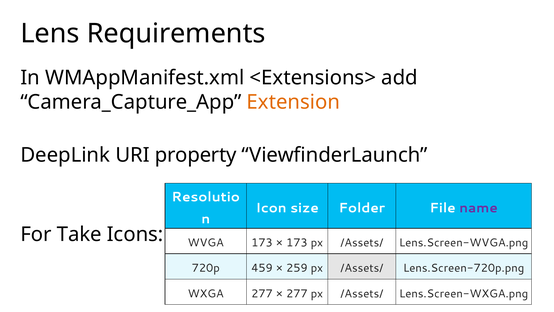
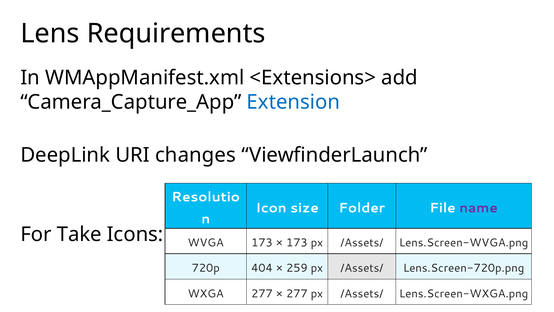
Extension colour: orange -> blue
property: property -> changes
459: 459 -> 404
